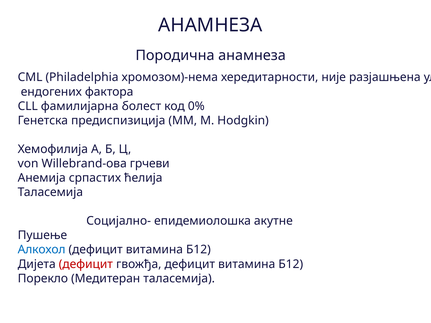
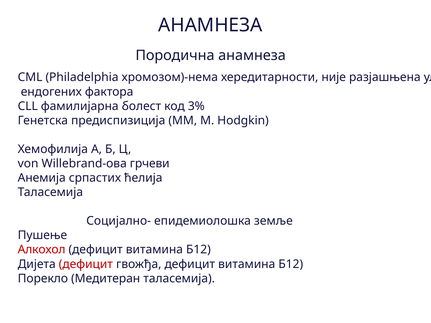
0%: 0% -> 3%
акутне: акутне -> земље
Алкохол colour: blue -> red
